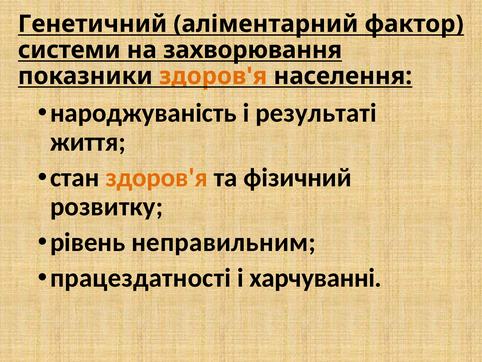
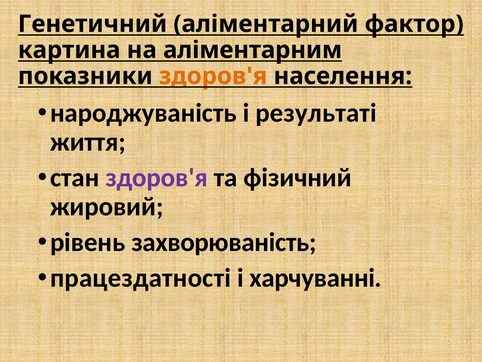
системи: системи -> картина
захворювання: захворювання -> аліментарним
здоров'я at (157, 177) colour: orange -> purple
розвитку: розвитку -> жировий
неправильним: неправильним -> захворюваність
